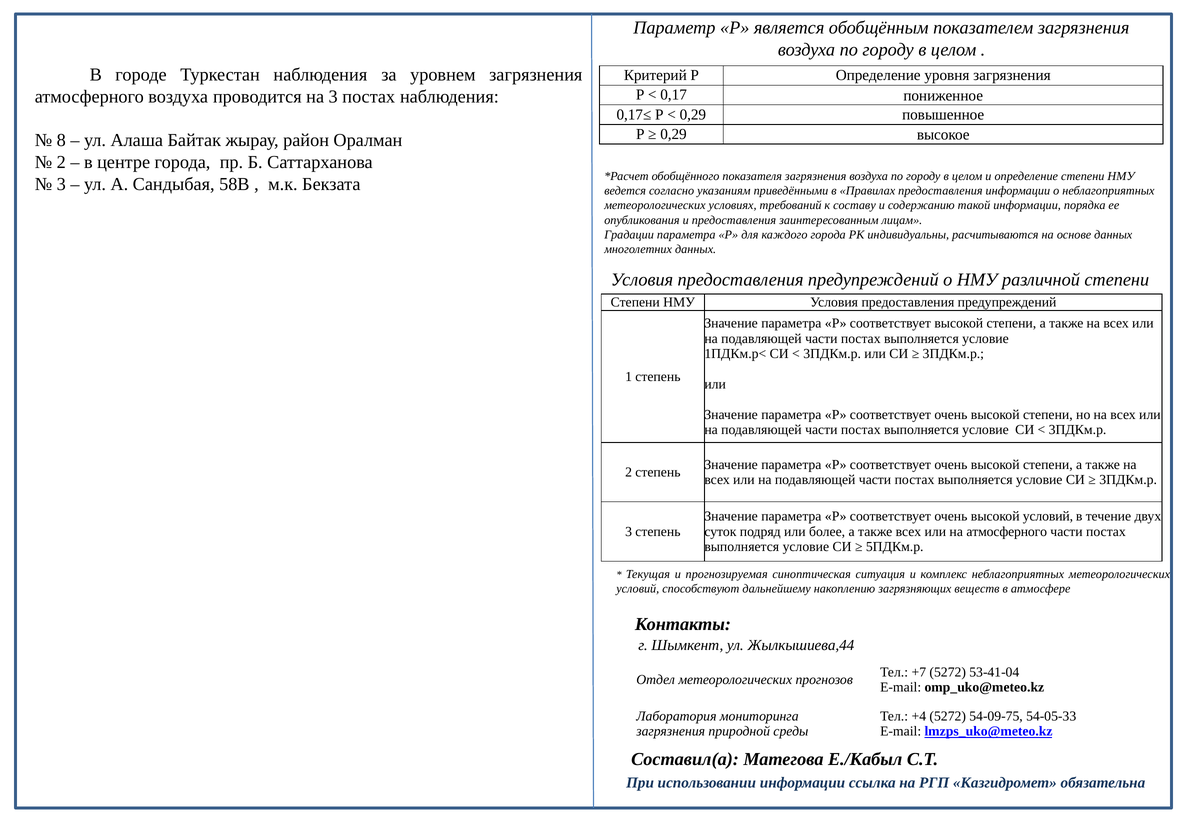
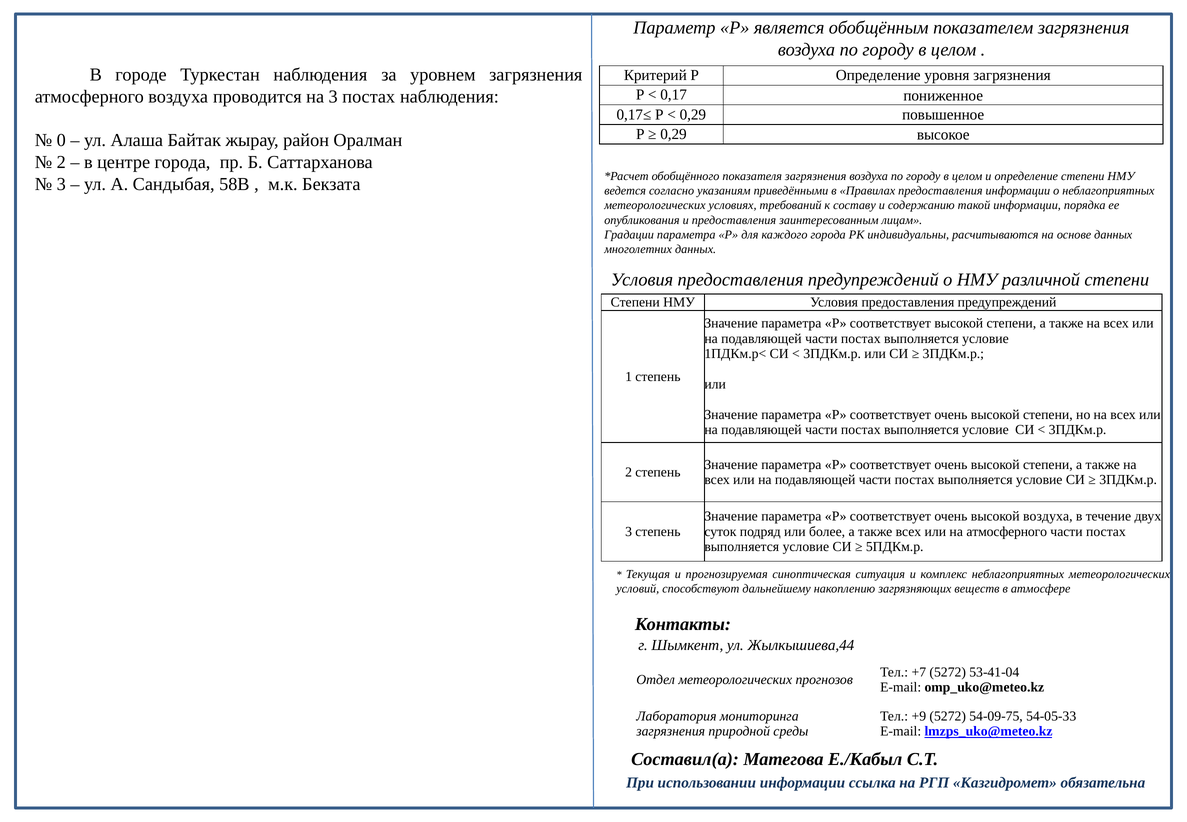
8: 8 -> 0
высокой условий: условий -> воздуха
+4: +4 -> +9
